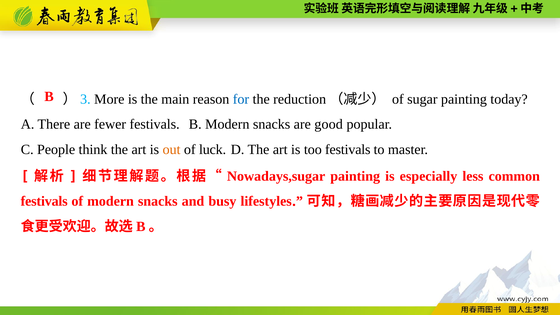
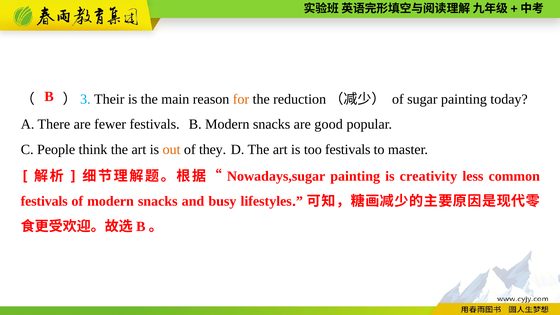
More: More -> Their
for colour: blue -> orange
luck: luck -> they
especially: especially -> creativity
